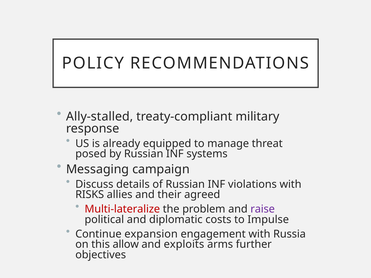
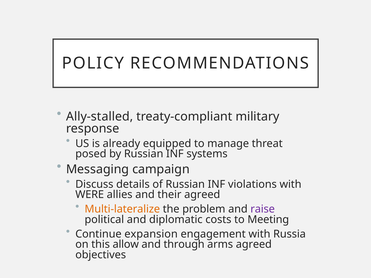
RISKS: RISKS -> WERE
Multi-lateralize colour: red -> orange
Impulse: Impulse -> Meeting
exploits: exploits -> through
arms further: further -> agreed
